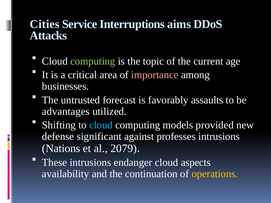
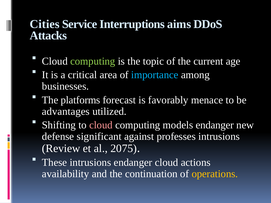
importance colour: pink -> light blue
untrusted: untrusted -> platforms
assaults: assaults -> menace
cloud at (101, 125) colour: light blue -> pink
models provided: provided -> endanger
Nations: Nations -> Review
2079: 2079 -> 2075
aspects: aspects -> actions
